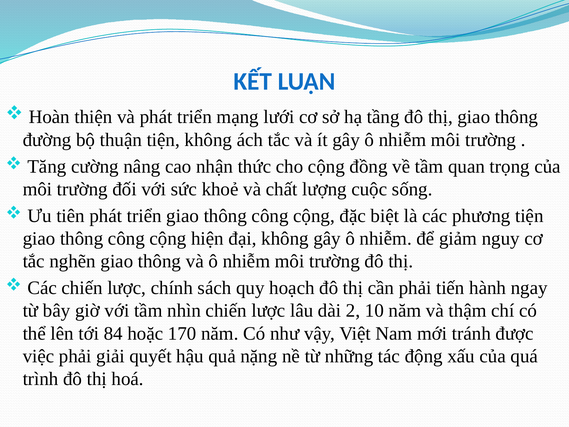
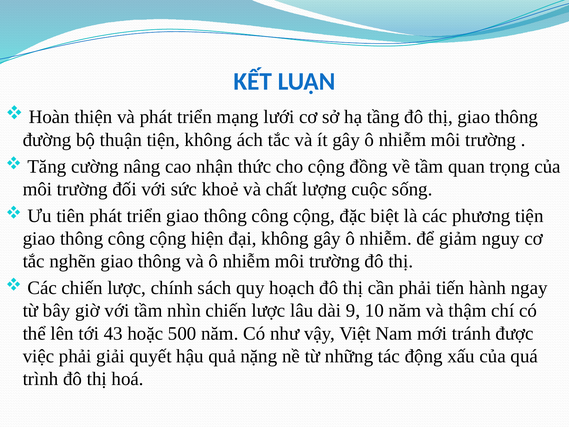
2: 2 -> 9
84: 84 -> 43
170: 170 -> 500
